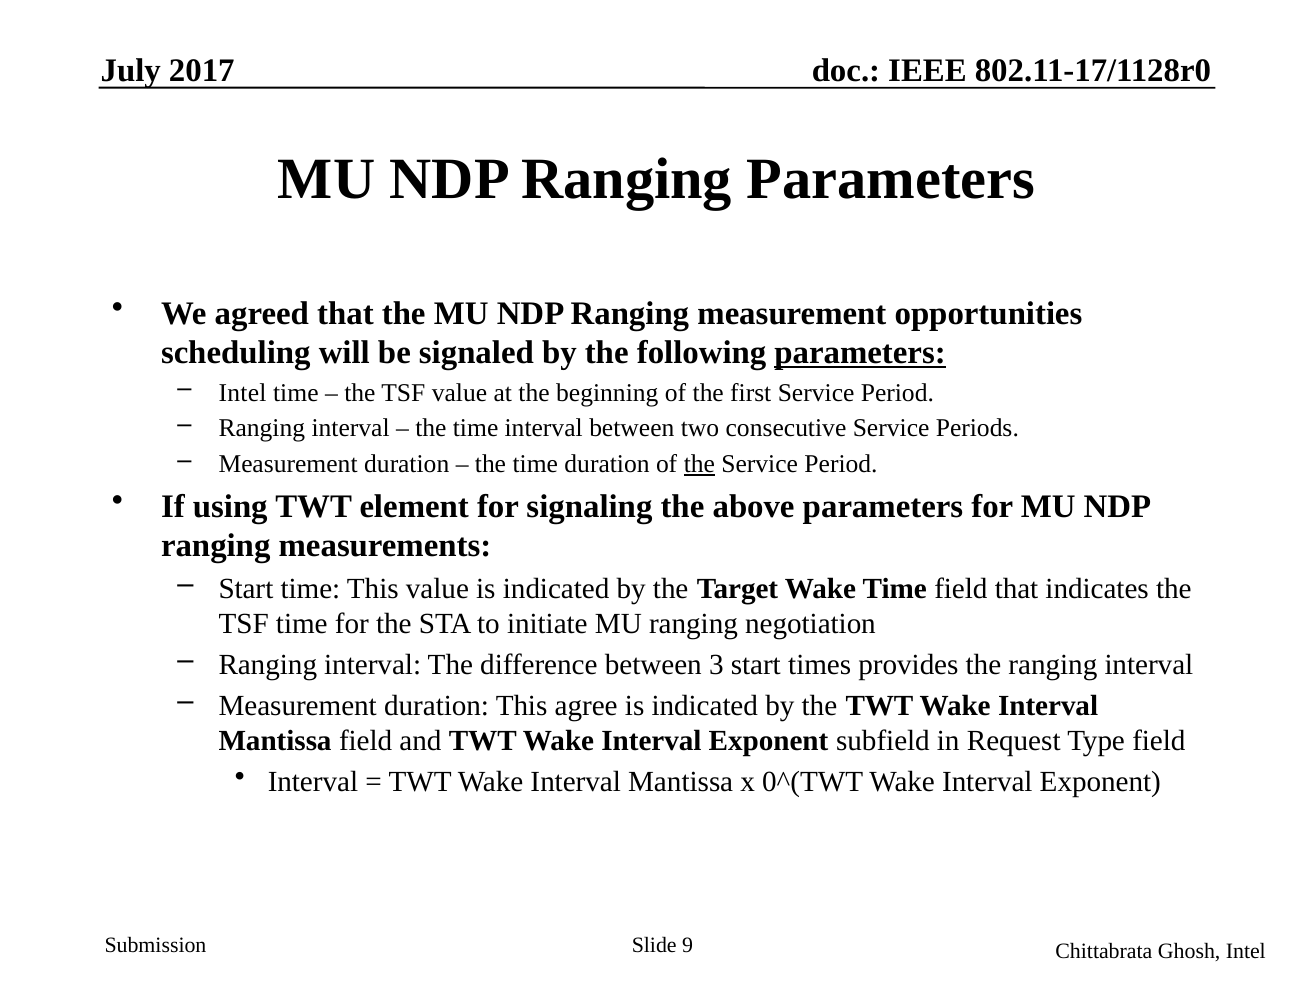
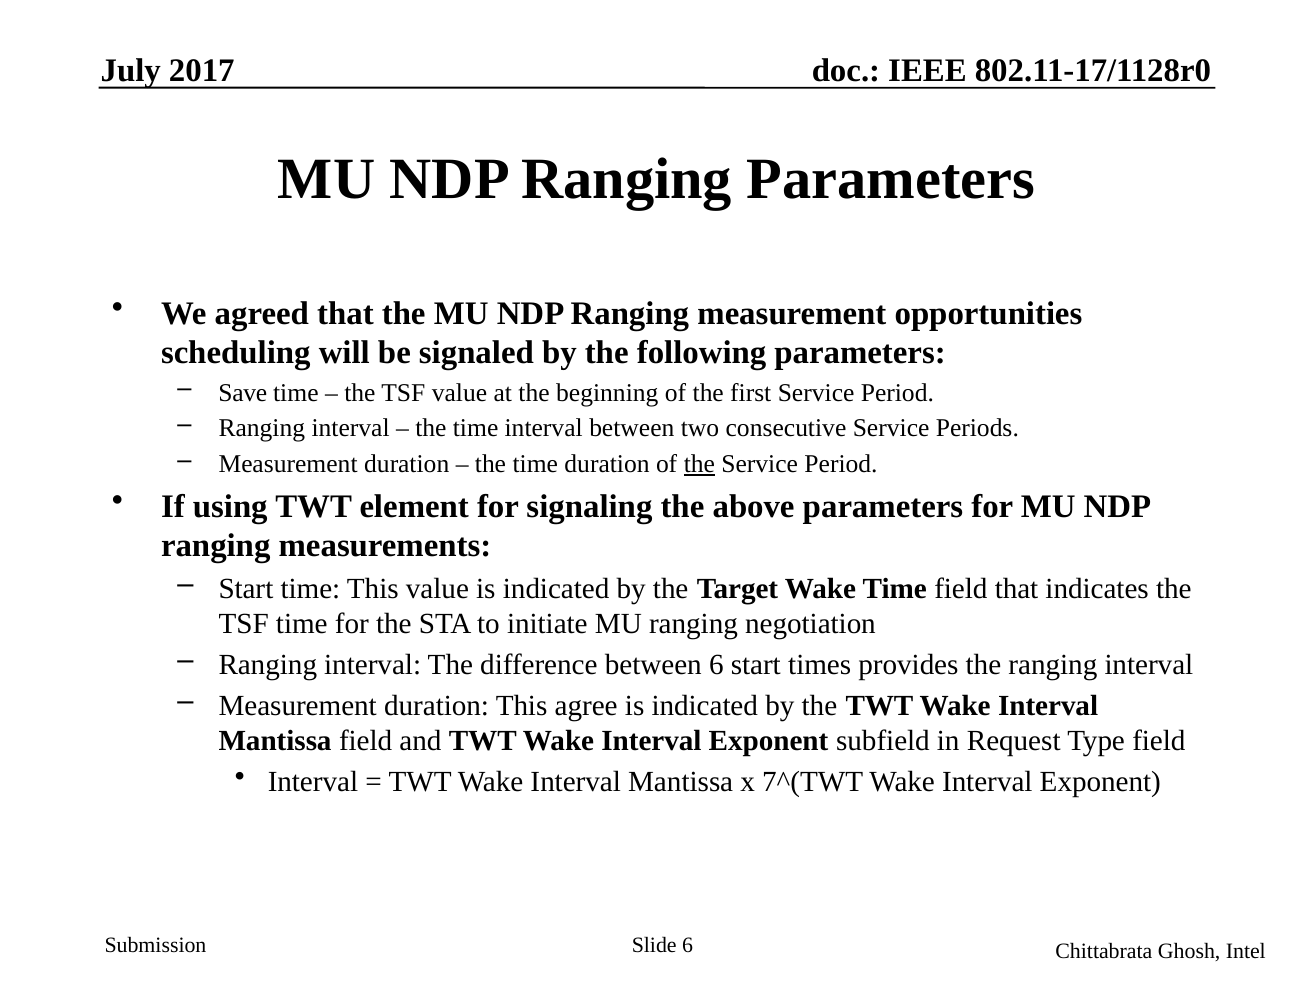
parameters at (860, 353) underline: present -> none
Intel at (243, 392): Intel -> Save
between 3: 3 -> 6
0^(TWT: 0^(TWT -> 7^(TWT
Slide 9: 9 -> 6
